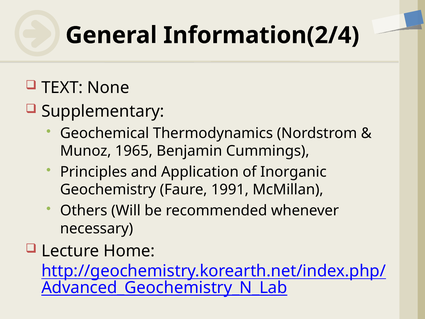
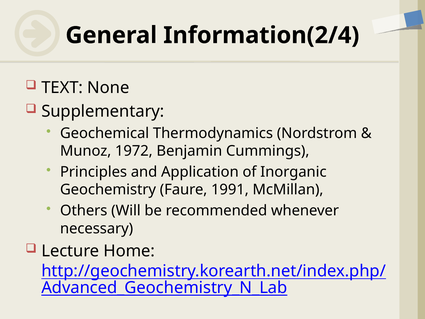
1965: 1965 -> 1972
